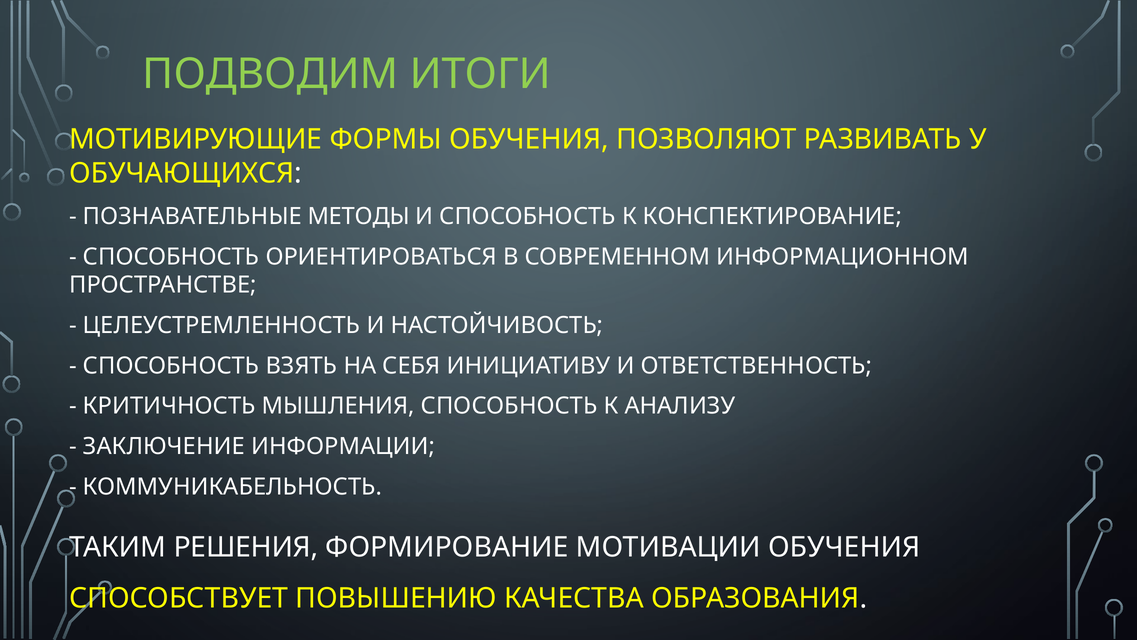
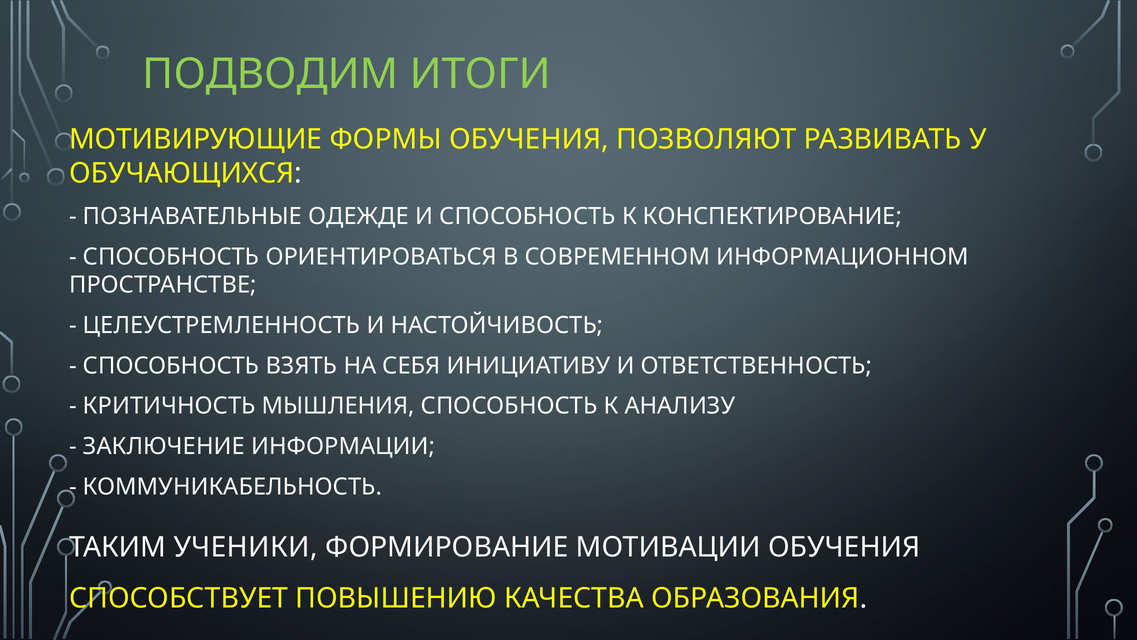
МЕТОДЫ: МЕТОДЫ -> ОДЕЖДЕ
РЕШЕНИЯ: РЕШЕНИЯ -> УЧЕНИКИ
